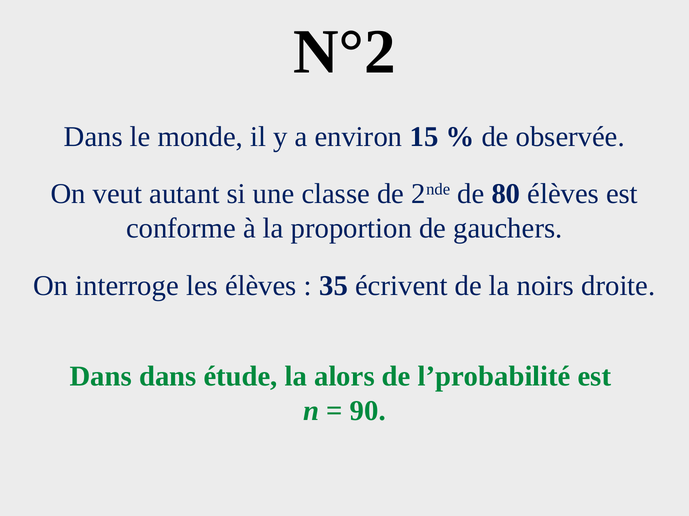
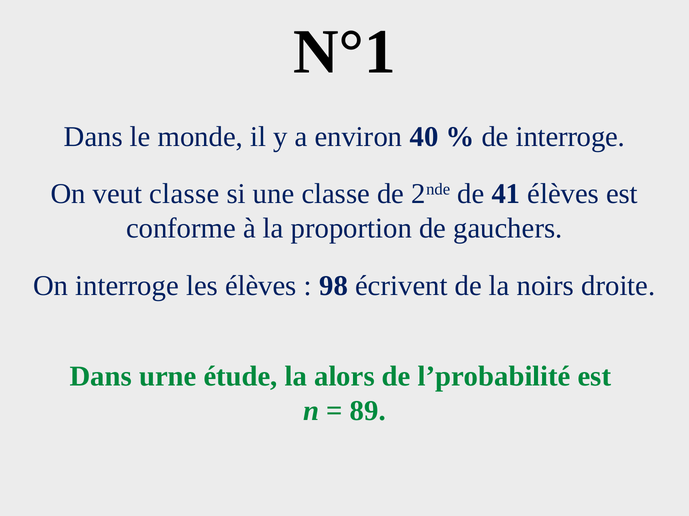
N°2: N°2 -> N°1
15: 15 -> 40
de observée: observée -> interroge
veut autant: autant -> classe
80: 80 -> 41
35: 35 -> 98
Dans dans: dans -> urne
90: 90 -> 89
